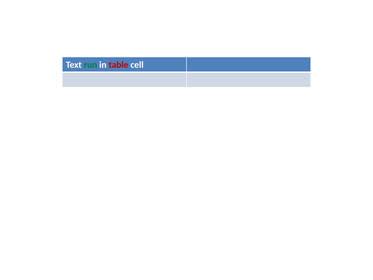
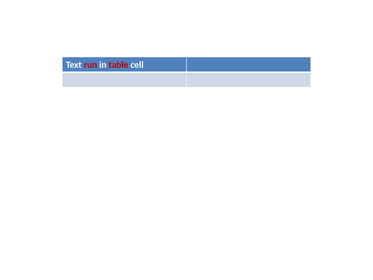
run colour: green -> red
